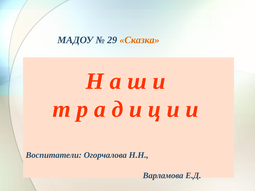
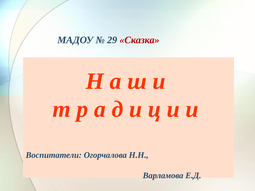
Сказка colour: orange -> red
